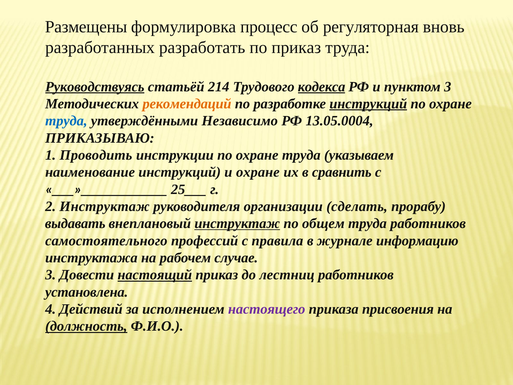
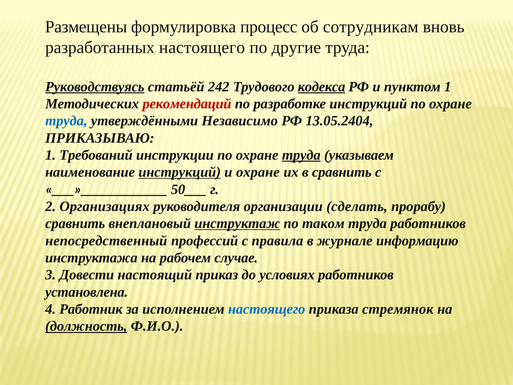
регуляторная: регуляторная -> сотрудникам
разработанных разработать: разработать -> настоящего
по приказ: приказ -> другие
214: 214 -> 242
пунктом 3: 3 -> 1
рекомендаций colour: orange -> red
инструкций at (368, 104) underline: present -> none
13.05.0004: 13.05.0004 -> 13.05.2404
Проводить: Проводить -> Требований
труда at (301, 155) underline: none -> present
инструкций at (180, 172) underline: none -> present
25___: 25___ -> 50___
2 Инструктаж: Инструктаж -> Организациях
выдавать at (75, 223): выдавать -> сравнить
общем: общем -> таком
самостоятельного: самостоятельного -> непосредственный
настоящий underline: present -> none
лестниц: лестниц -> условиях
Действий: Действий -> Работник
настоящего at (267, 309) colour: purple -> blue
присвоения: присвоения -> стремянок
